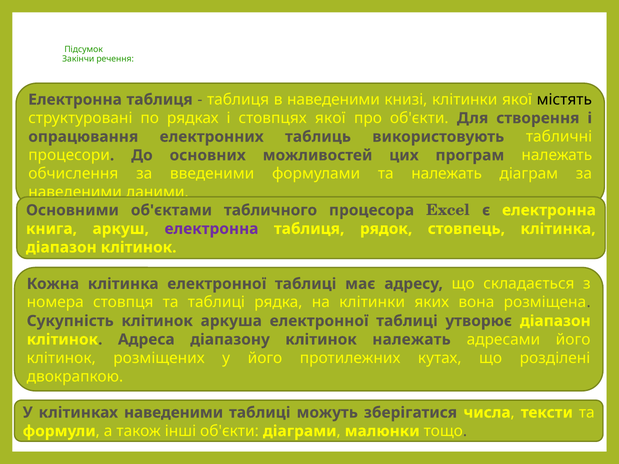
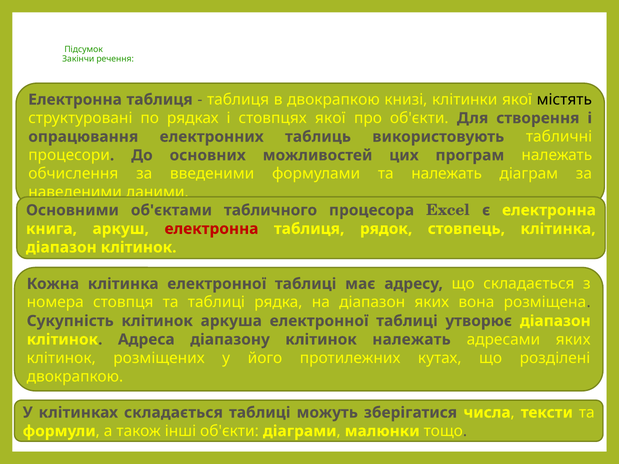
в наведеними: наведеними -> двокрапкою
електронна at (211, 229) colour: purple -> red
на клітинки: клітинки -> діапазон
адресами його: його -> яких
клітинках наведеними: наведеними -> складається
